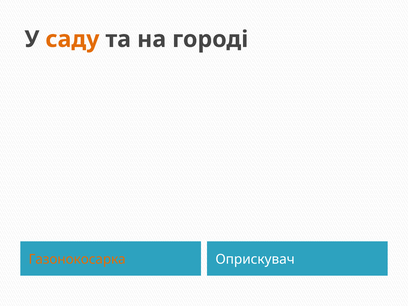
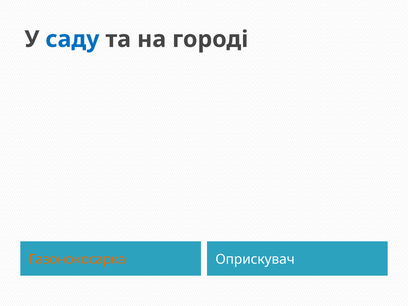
саду colour: orange -> blue
